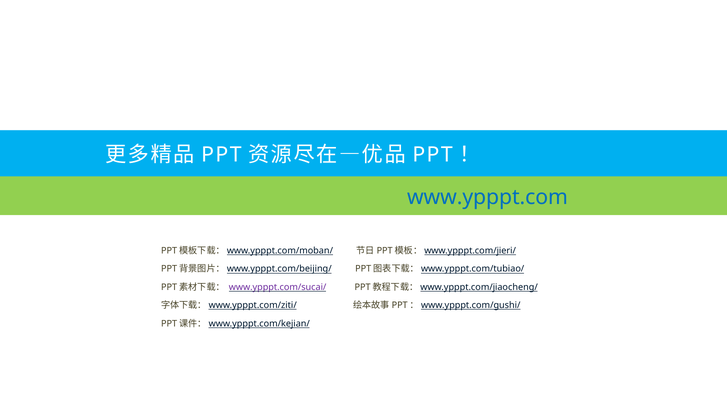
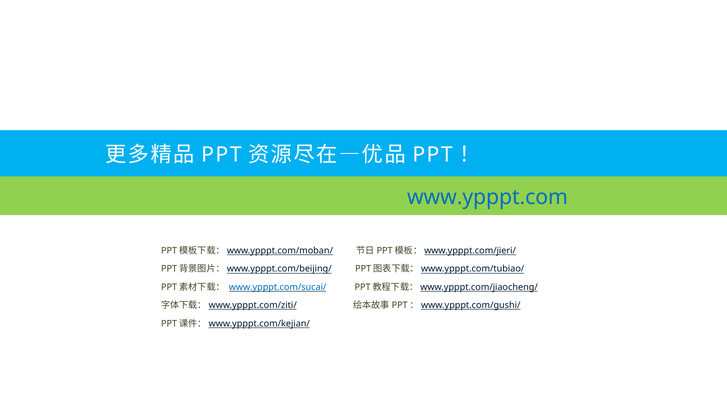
www.ypppt.com/sucai/ colour: purple -> blue
